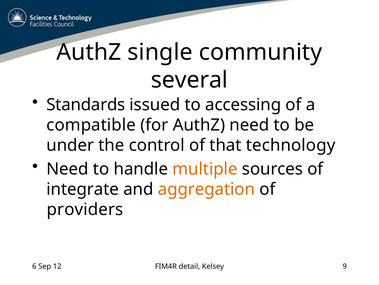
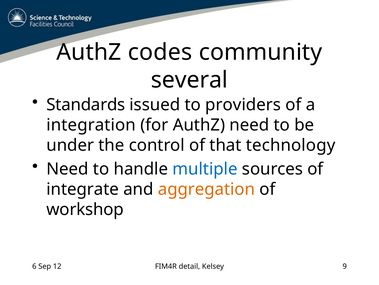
single: single -> codes
accessing: accessing -> providers
compatible: compatible -> integration
multiple colour: orange -> blue
providers: providers -> workshop
